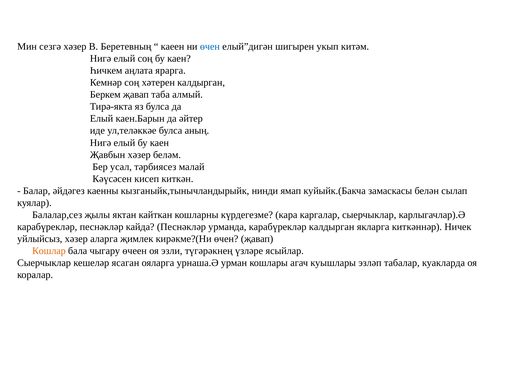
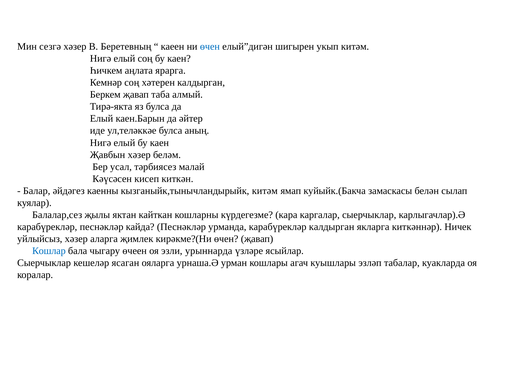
кызганыйк,тынычландырыйк нинди: нинди -> китәм
Кошлар colour: orange -> blue
түгәрәкнең: түгәрәкнең -> урыннарда
